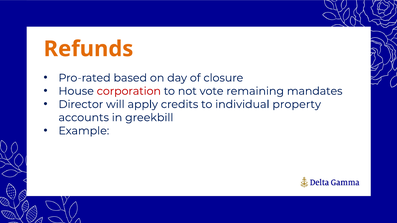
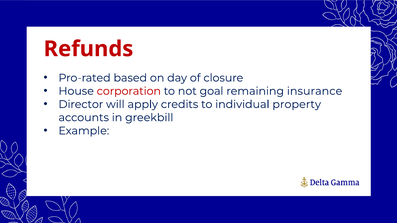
Refunds colour: orange -> red
vote: vote -> goal
mandates: mandates -> insurance
